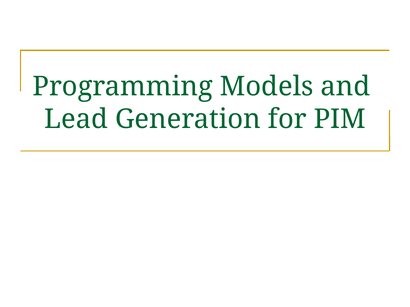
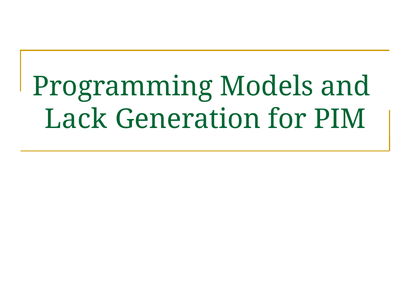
Lead: Lead -> Lack
